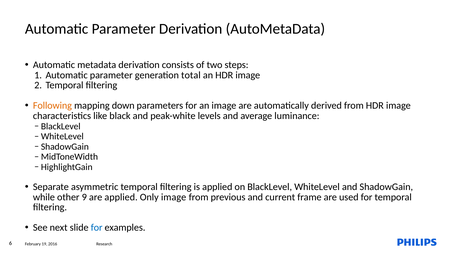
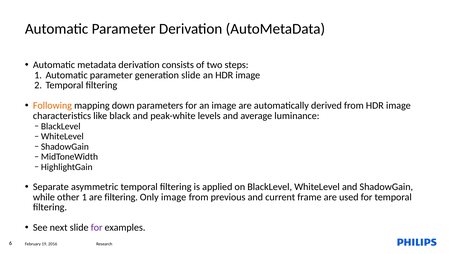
generation total: total -> slide
other 9: 9 -> 1
are applied: applied -> filtering
for at (97, 228) colour: blue -> purple
